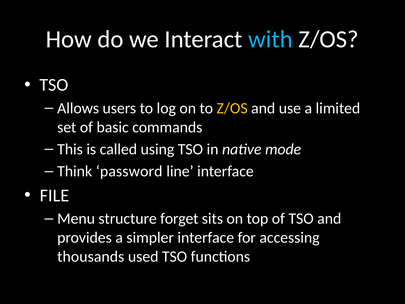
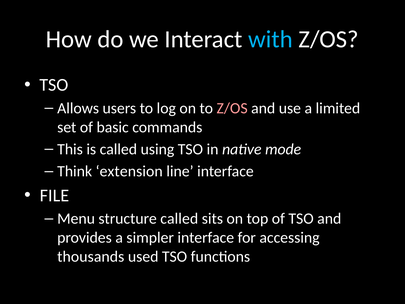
Z/OS at (232, 108) colour: yellow -> pink
password: password -> extension
structure forget: forget -> called
